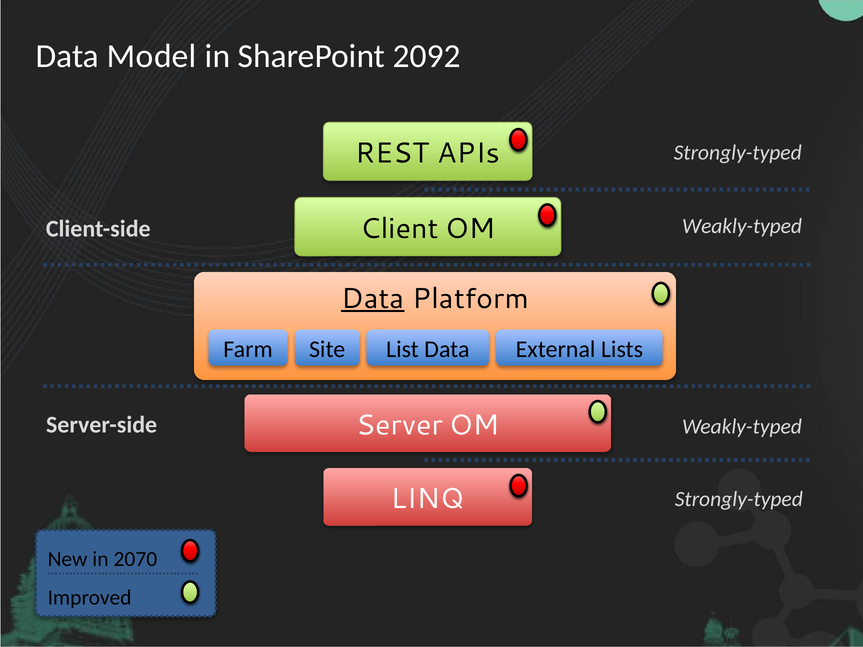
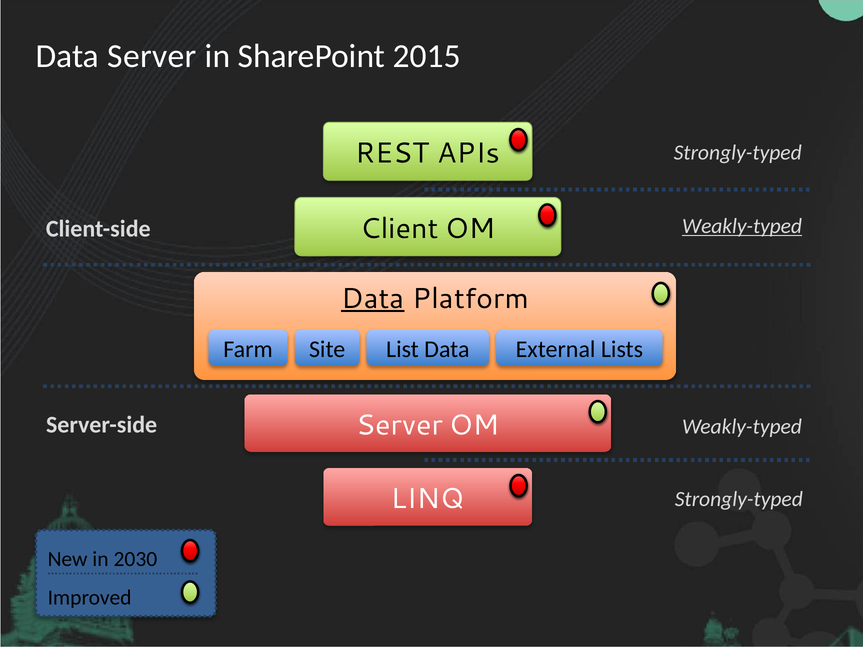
Data Model: Model -> Server
2092: 2092 -> 2015
Weakly-typed at (742, 226) underline: none -> present
2070: 2070 -> 2030
